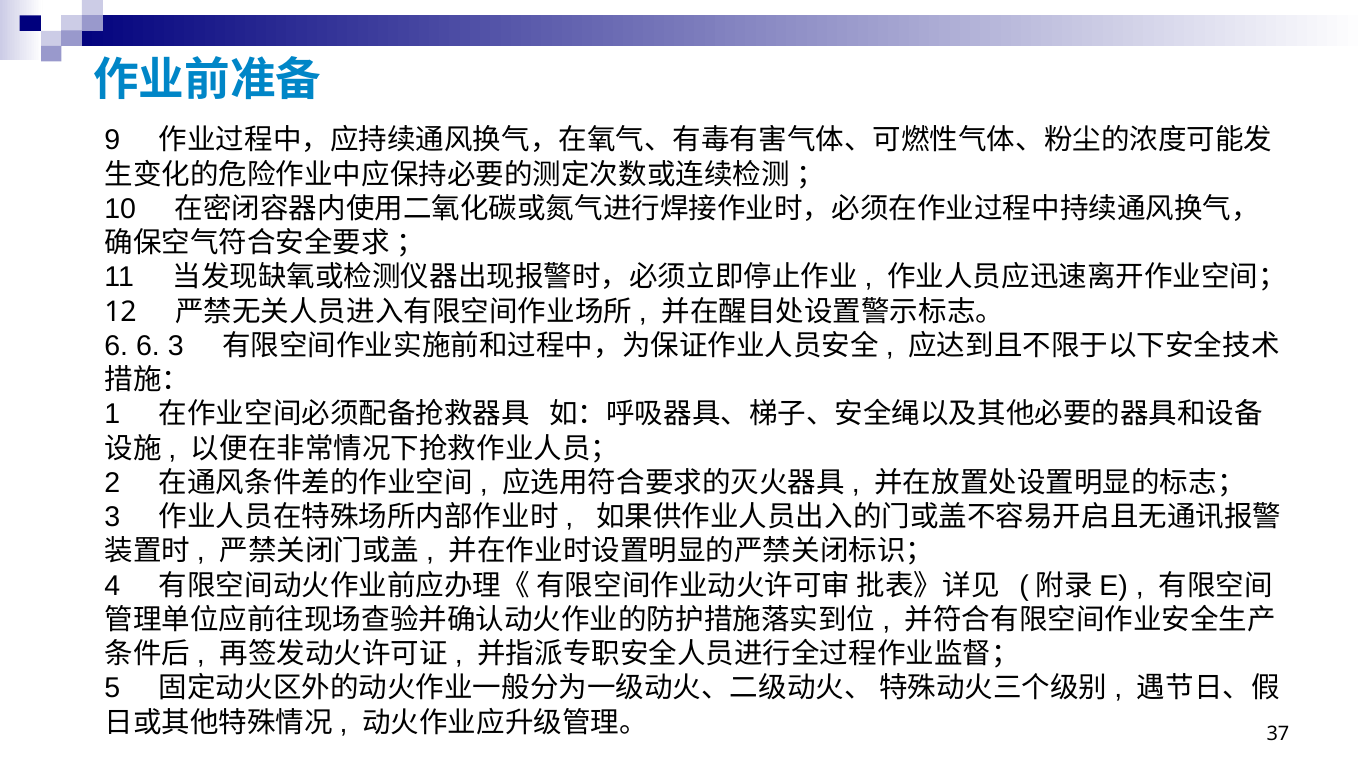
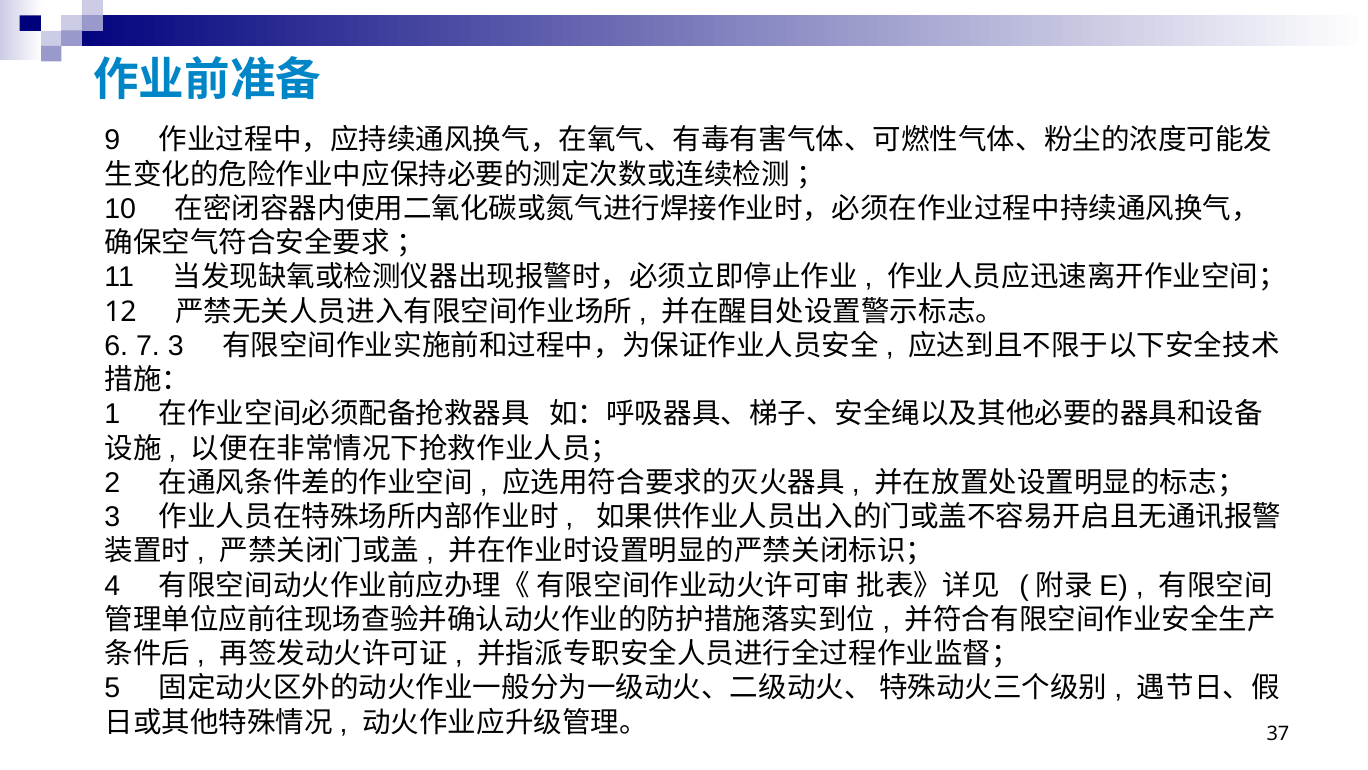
6 6: 6 -> 7
